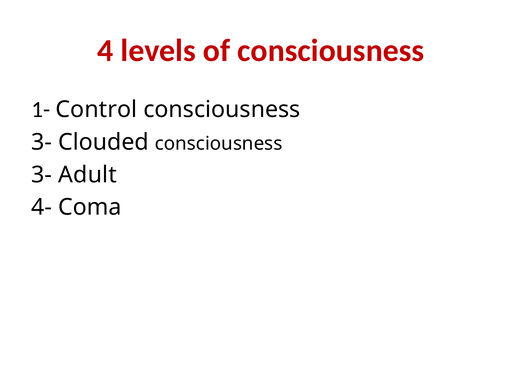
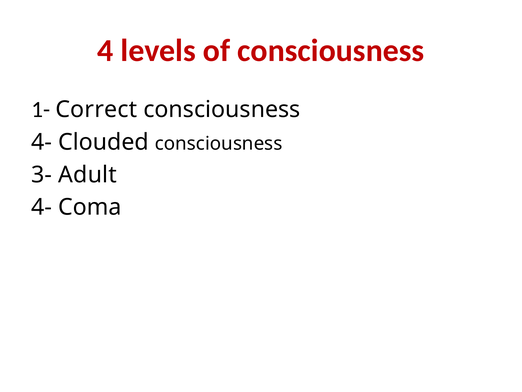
Control: Control -> Correct
3- at (42, 142): 3- -> 4-
